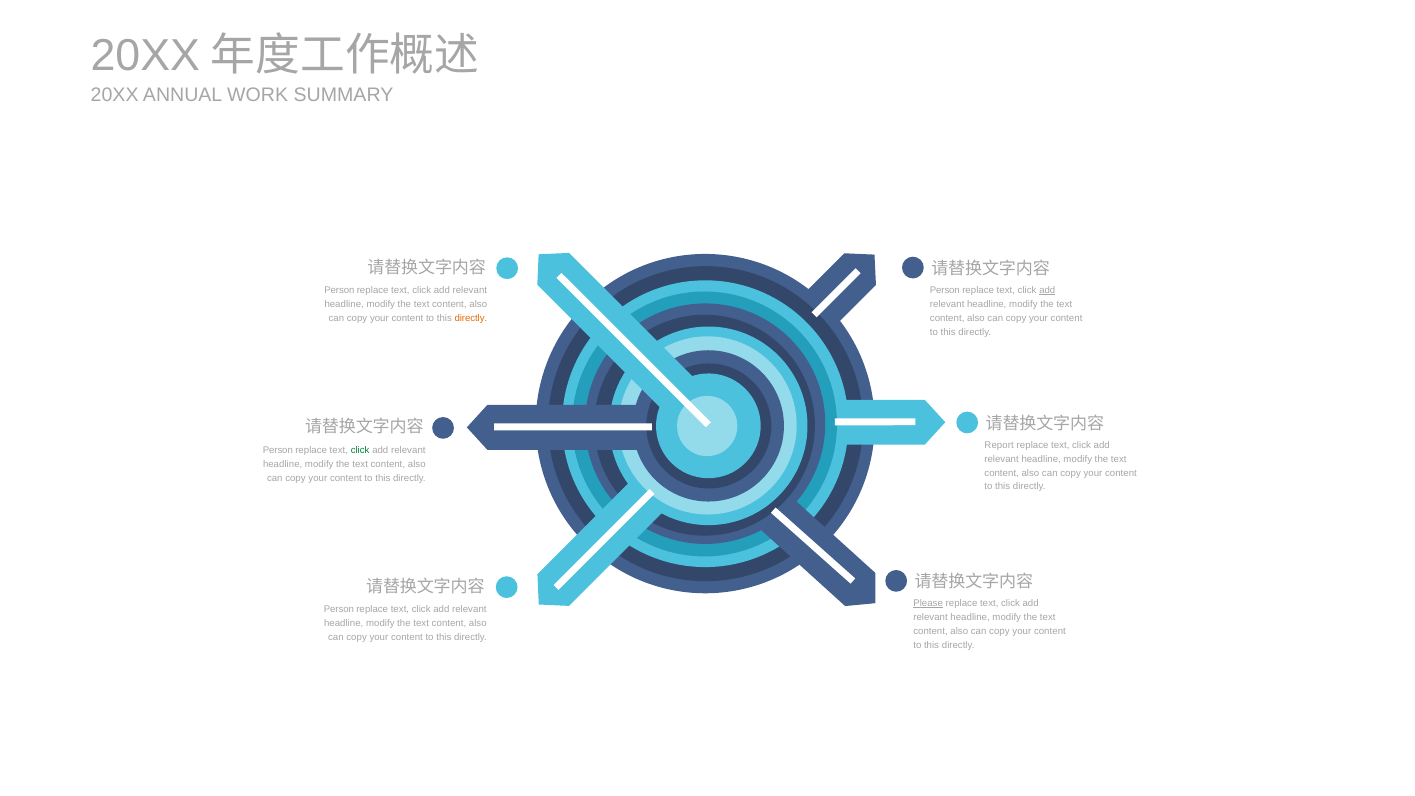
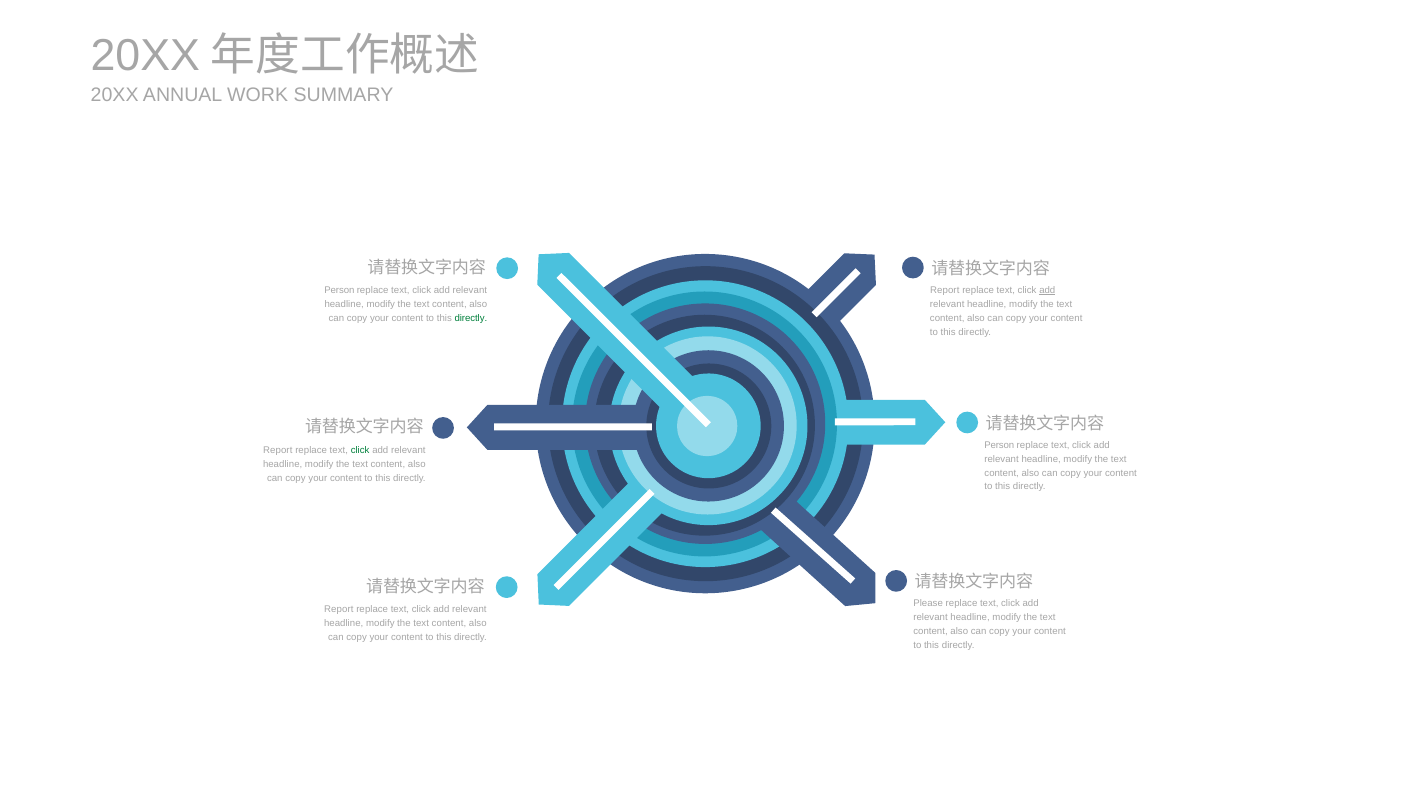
Person at (945, 290): Person -> Report
directly at (471, 319) colour: orange -> green
Report at (999, 445): Report -> Person
Person at (278, 450): Person -> Report
Please underline: present -> none
Person at (339, 610): Person -> Report
